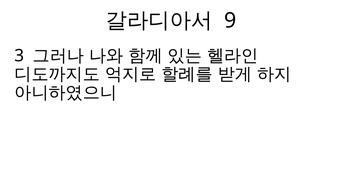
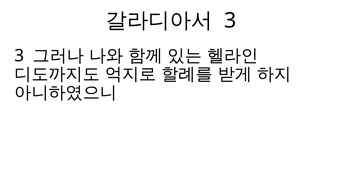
9 at (230, 21): 9 -> 3
